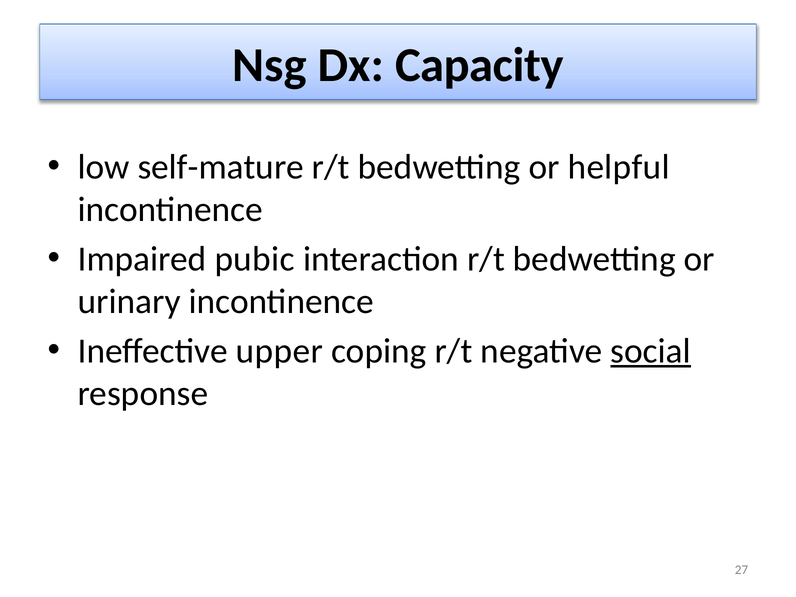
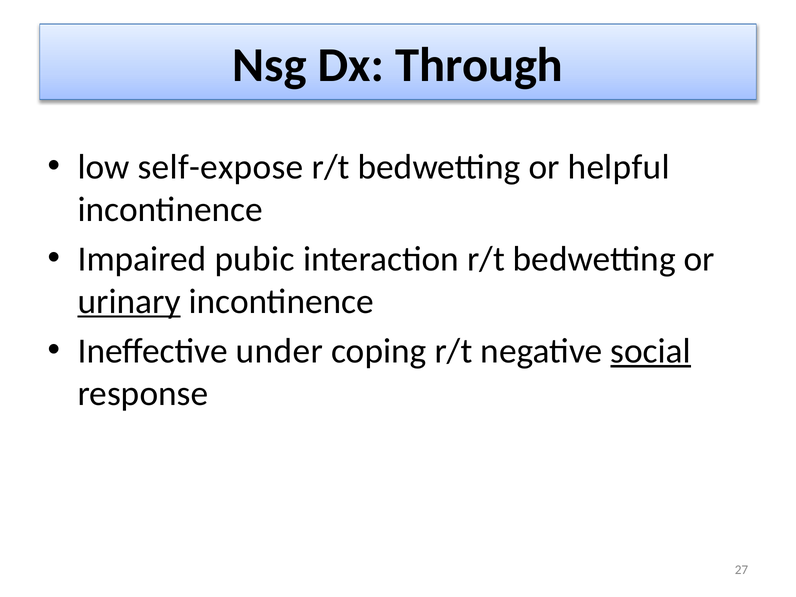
Capacity: Capacity -> Through
self-mature: self-mature -> self-expose
urinary underline: none -> present
upper: upper -> under
